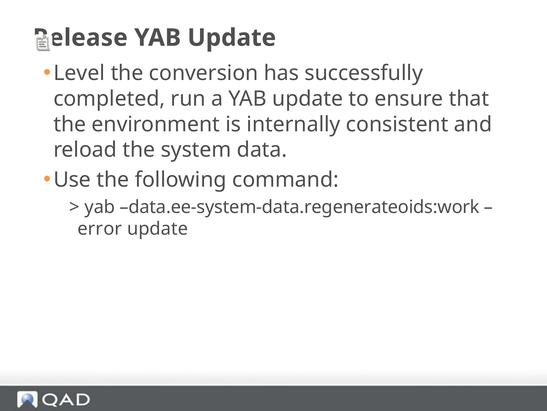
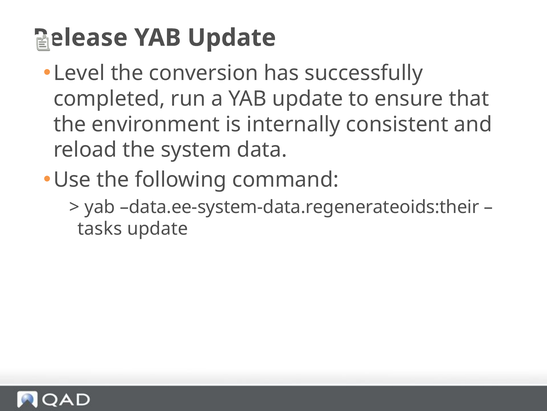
data.ee-system-data.regenerateoids:work: data.ee-system-data.regenerateoids:work -> data.ee-system-data.regenerateoids:their
error: error -> tasks
